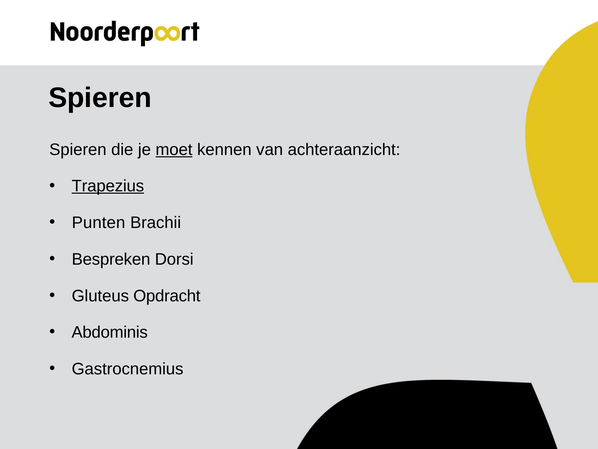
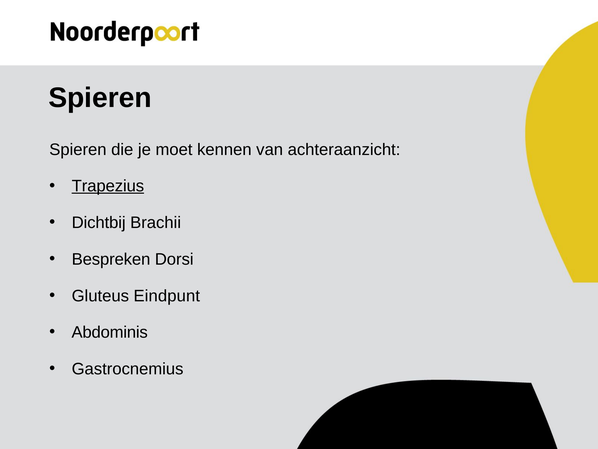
moet underline: present -> none
Punten: Punten -> Dichtbij
Opdracht: Opdracht -> Eindpunt
